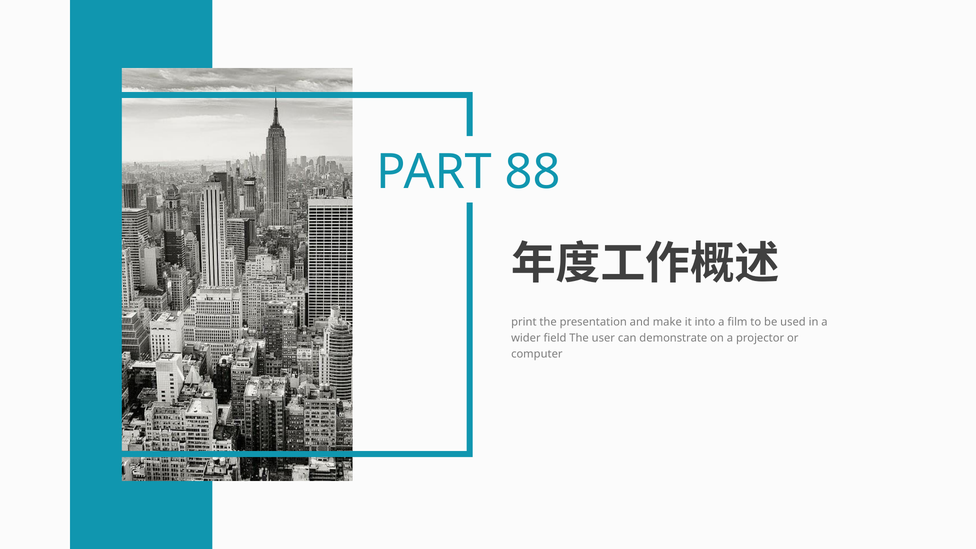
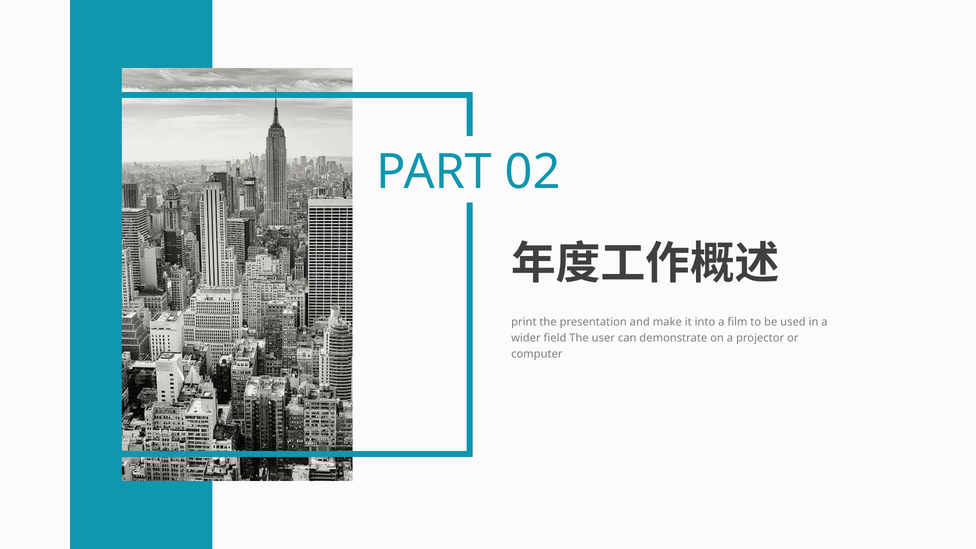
88: 88 -> 02
